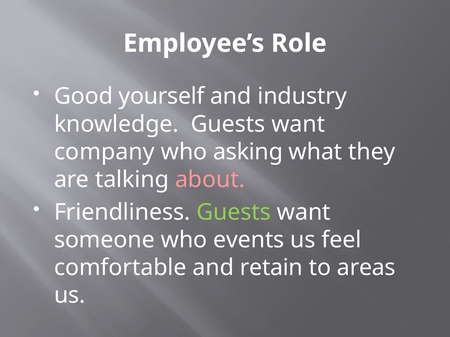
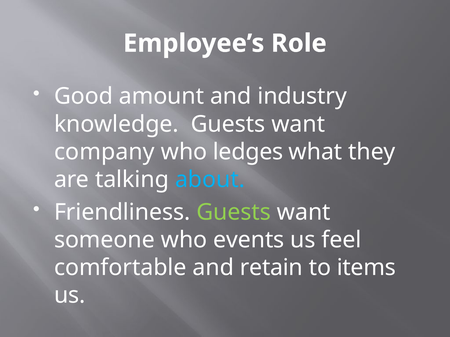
yourself: yourself -> amount
asking: asking -> ledges
about colour: pink -> light blue
areas: areas -> items
